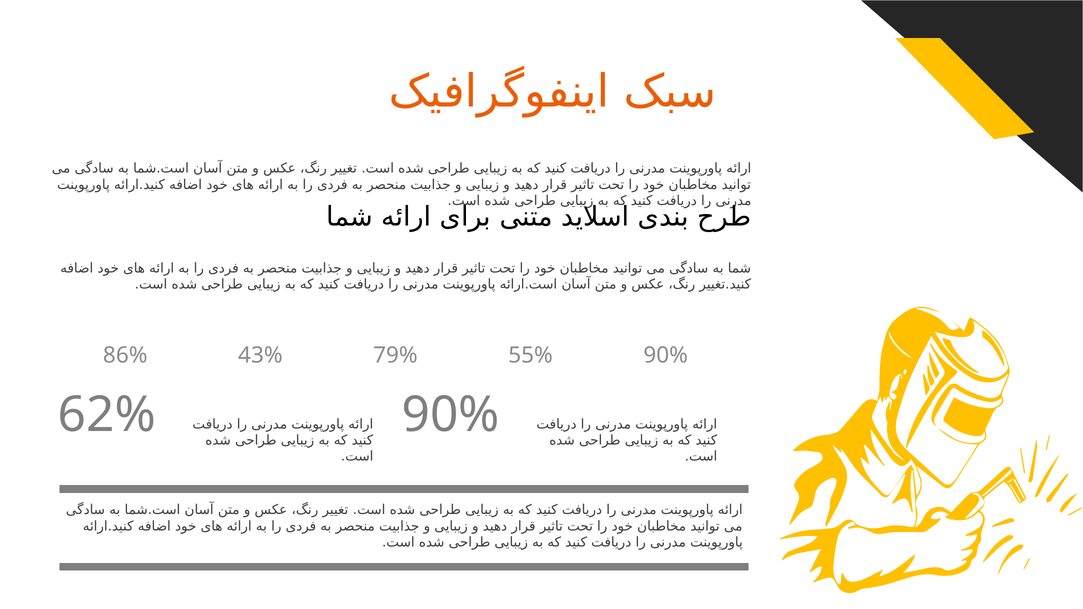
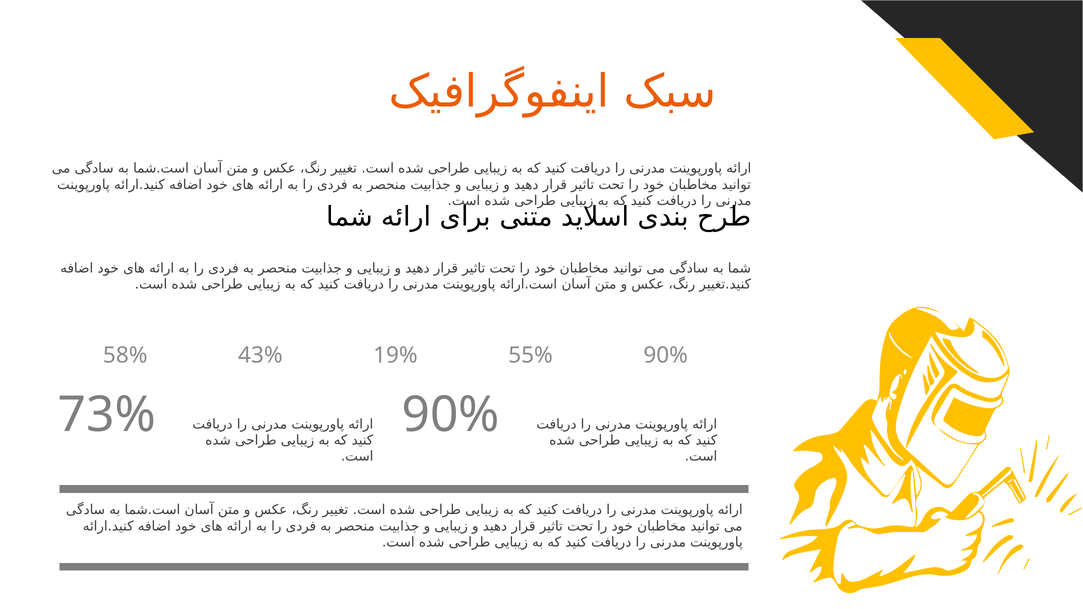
86%: 86% -> 58%
79%: 79% -> 19%
62%: 62% -> 73%
